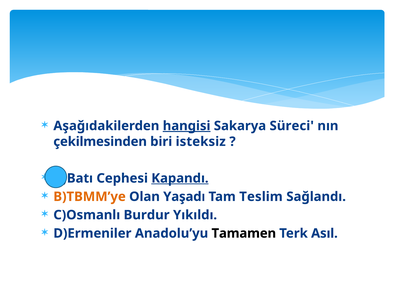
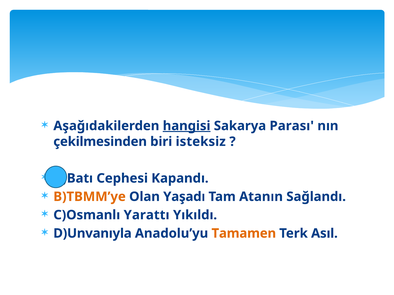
Süreci: Süreci -> Parası
Kapandı underline: present -> none
Teslim: Teslim -> Atanın
Burdur: Burdur -> Yarattı
D)Ermeniler: D)Ermeniler -> D)Unvanıyla
Tamamen colour: black -> orange
